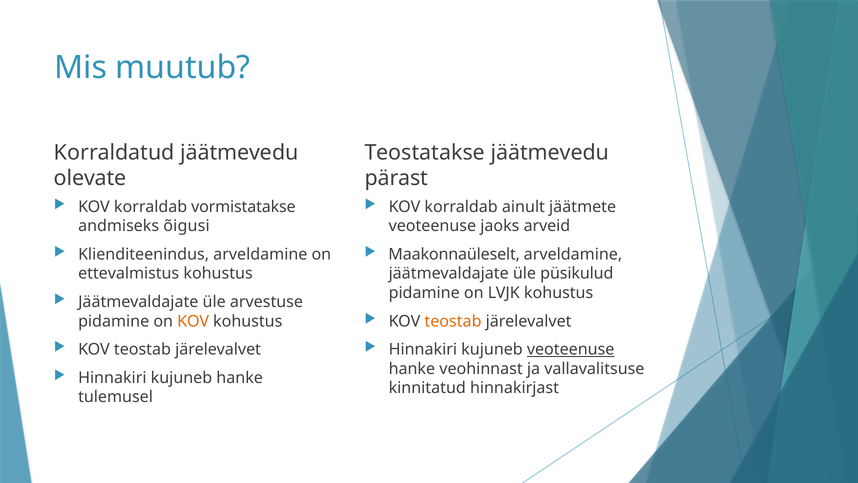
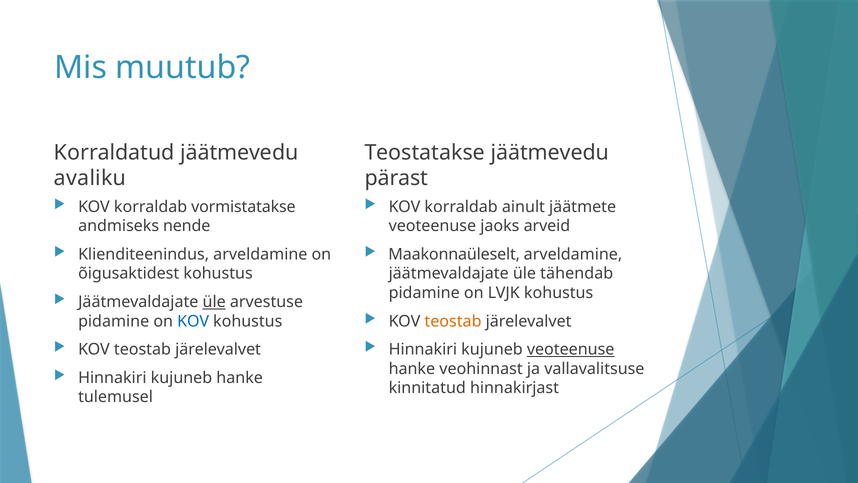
olevate: olevate -> avaliku
õigusi: õigusi -> nende
ettevalmistus: ettevalmistus -> õigusaktidest
püsikulud: püsikulud -> tähendab
üle at (214, 302) underline: none -> present
KOV at (193, 321) colour: orange -> blue
